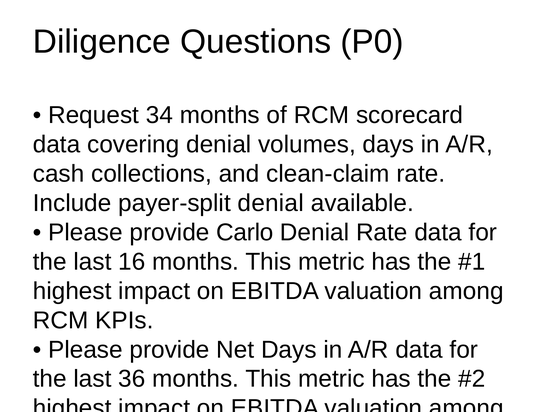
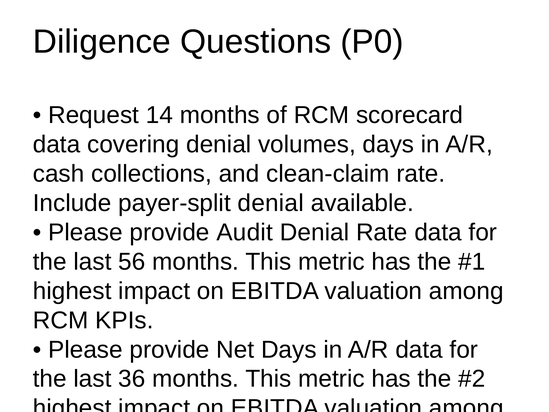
34: 34 -> 14
Carlo: Carlo -> Audit
16: 16 -> 56
